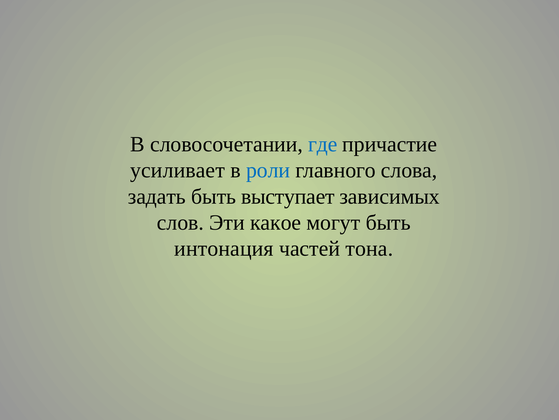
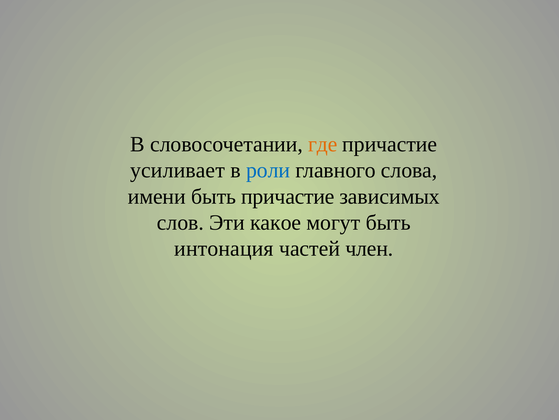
где colour: blue -> orange
задать: задать -> имени
быть выступает: выступает -> причастие
тона: тона -> член
